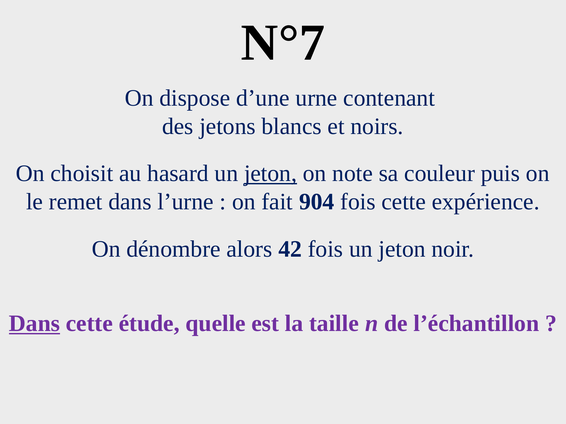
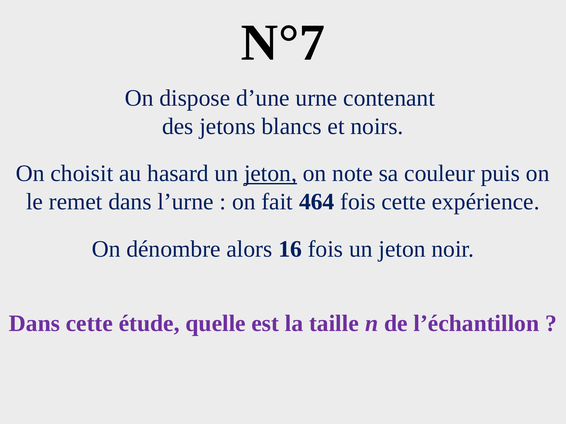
904: 904 -> 464
42: 42 -> 16
Dans at (34, 324) underline: present -> none
